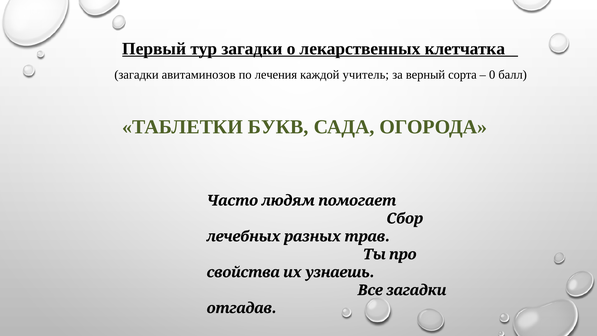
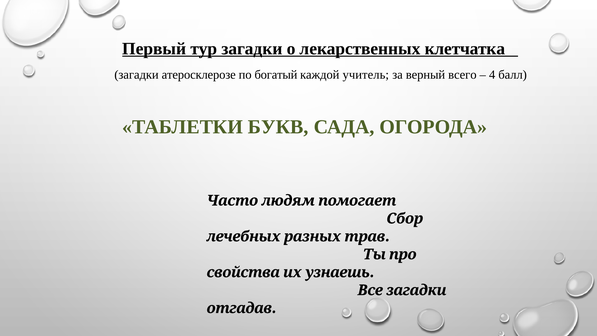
авитаминозов: авитаминозов -> атеросклерозе
лечения: лечения -> богатый
сорта: сорта -> всего
0: 0 -> 4
